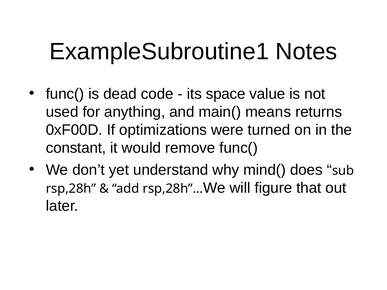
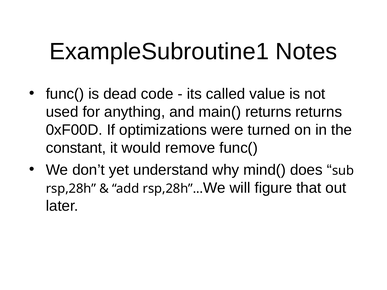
space: space -> called
main( means: means -> returns
